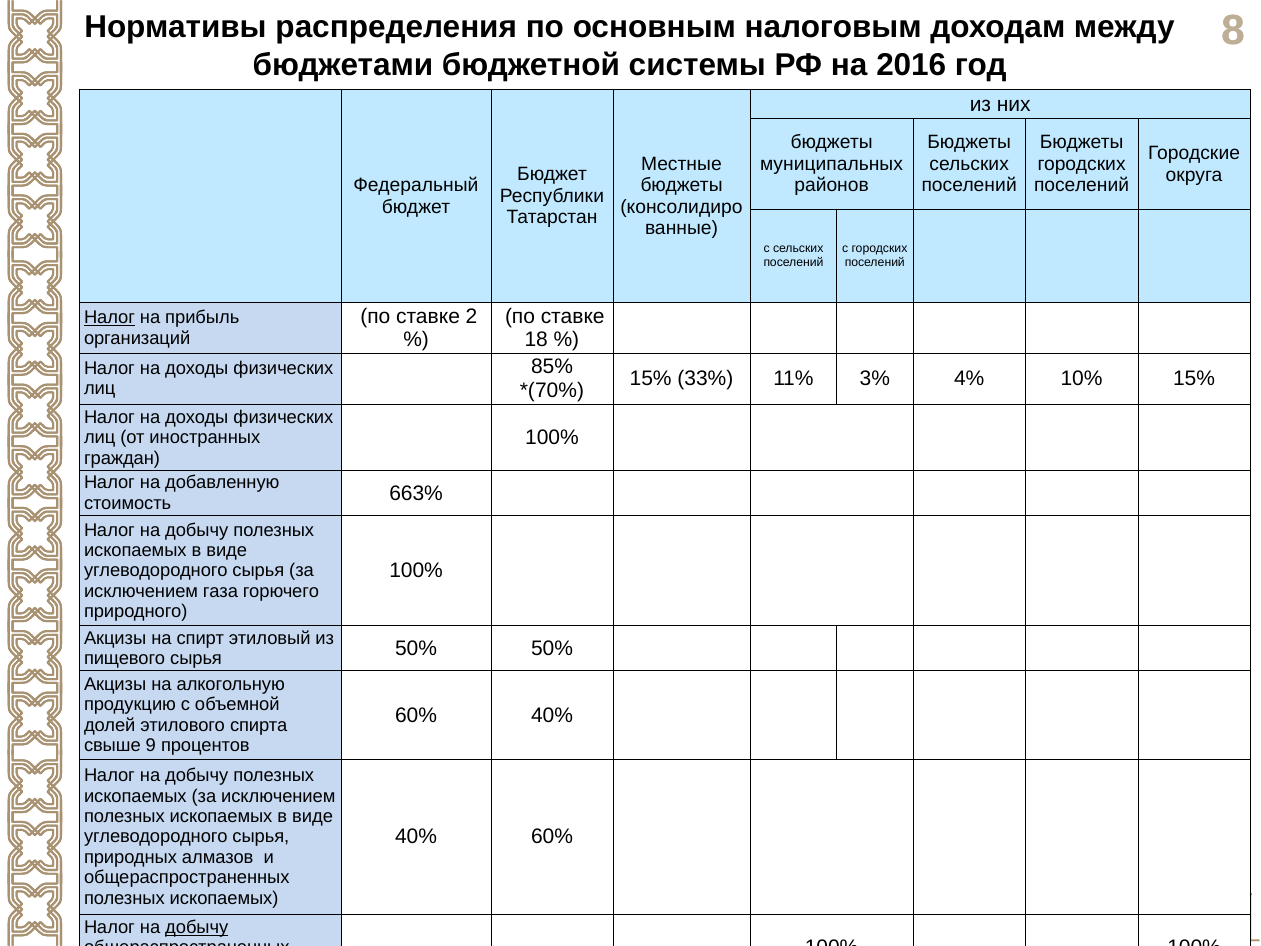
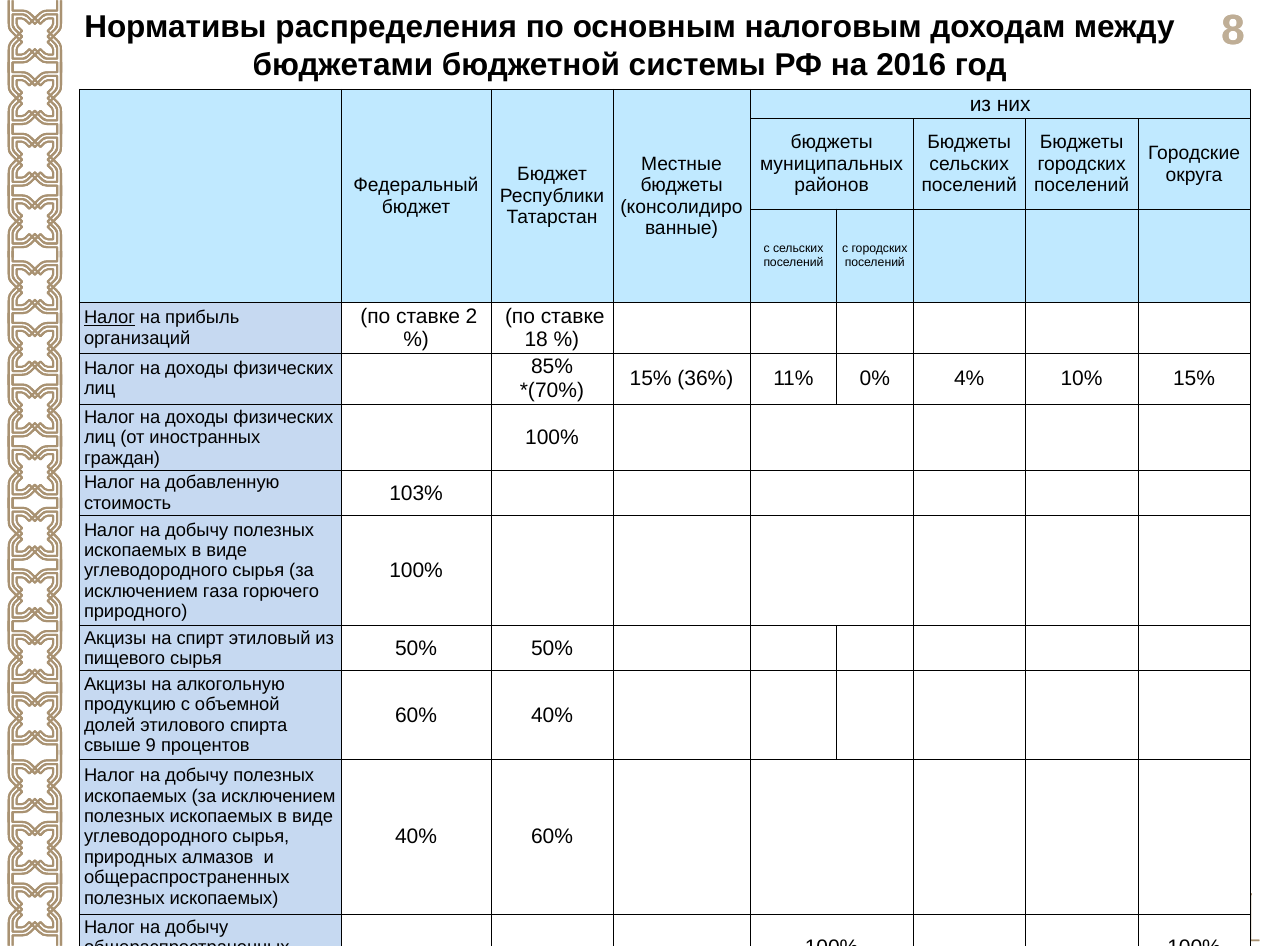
33%: 33% -> 36%
3%: 3% -> 0%
663%: 663% -> 103%
добычу at (197, 927) underline: present -> none
